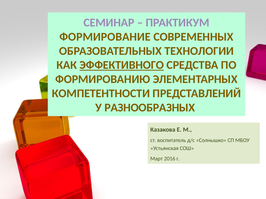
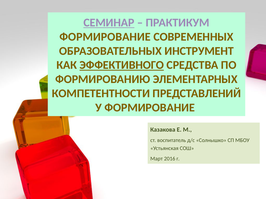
СЕМИНАР underline: none -> present
ТЕХНОЛОГИИ: ТЕХНОЛОГИИ -> ИНСТРУМЕНТ
У РАЗНООБРАЗНЫХ: РАЗНООБРАЗНЫХ -> ФОРМИРОВАНИЕ
